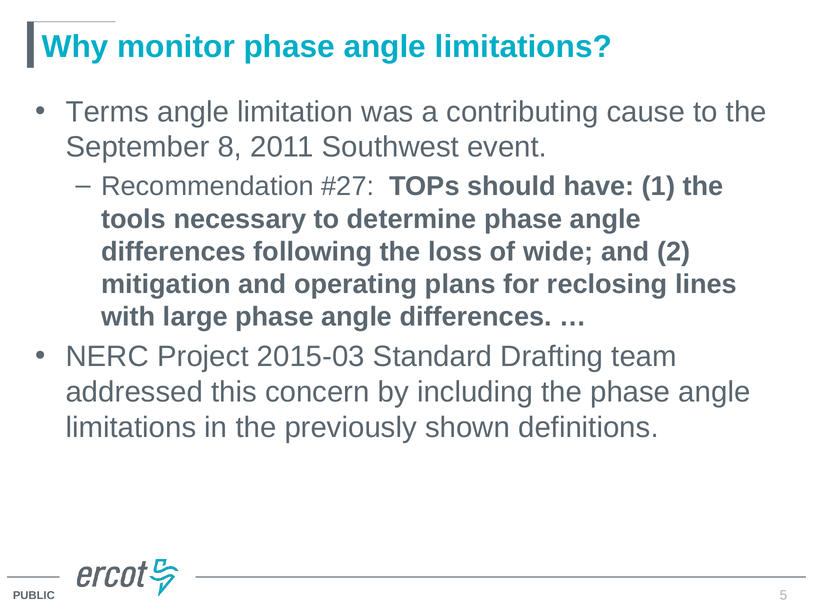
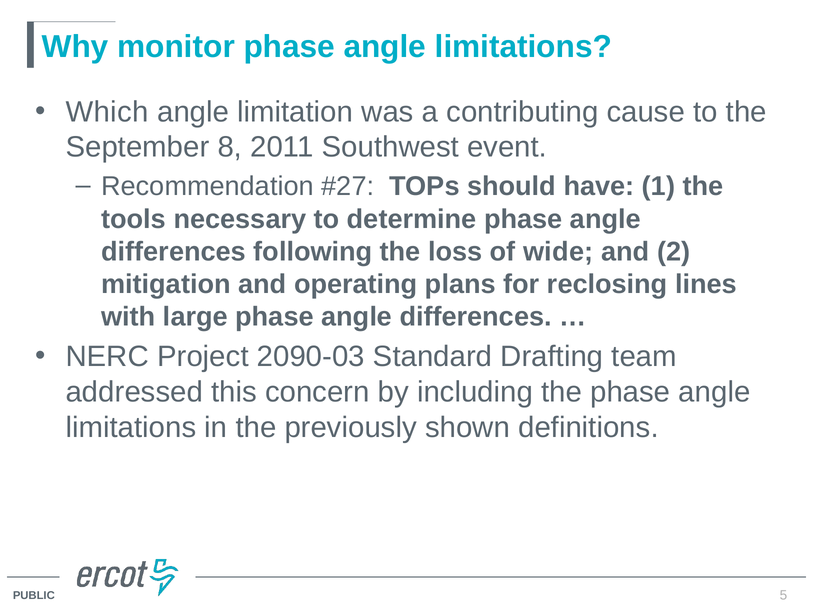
Terms: Terms -> Which
2015-03: 2015-03 -> 2090-03
